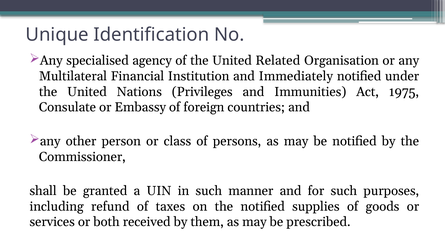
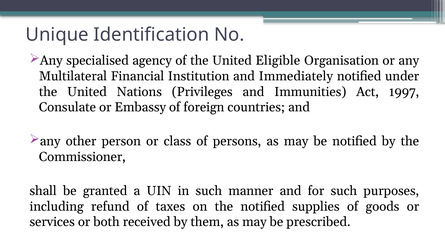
Related: Related -> Eligible
1975: 1975 -> 1997
